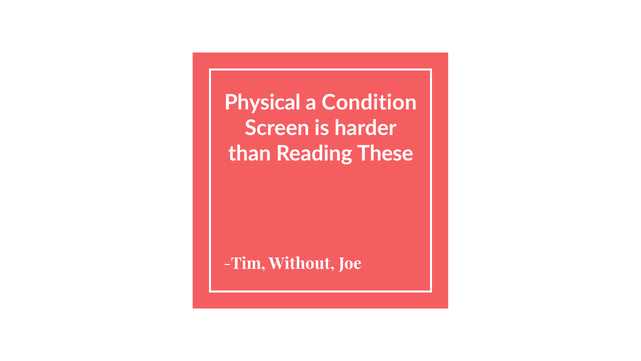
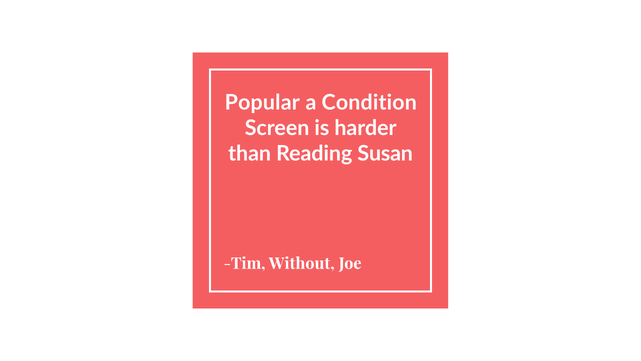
Physical: Physical -> Popular
These: These -> Susan
